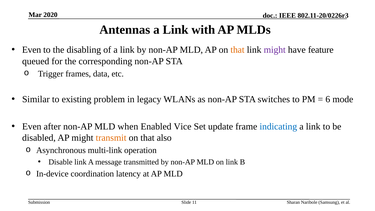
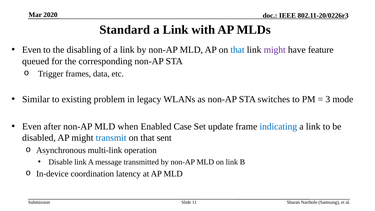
Antennas: Antennas -> Standard
that at (237, 50) colour: orange -> blue
6: 6 -> 3
Vice: Vice -> Case
transmit colour: orange -> blue
also: also -> sent
